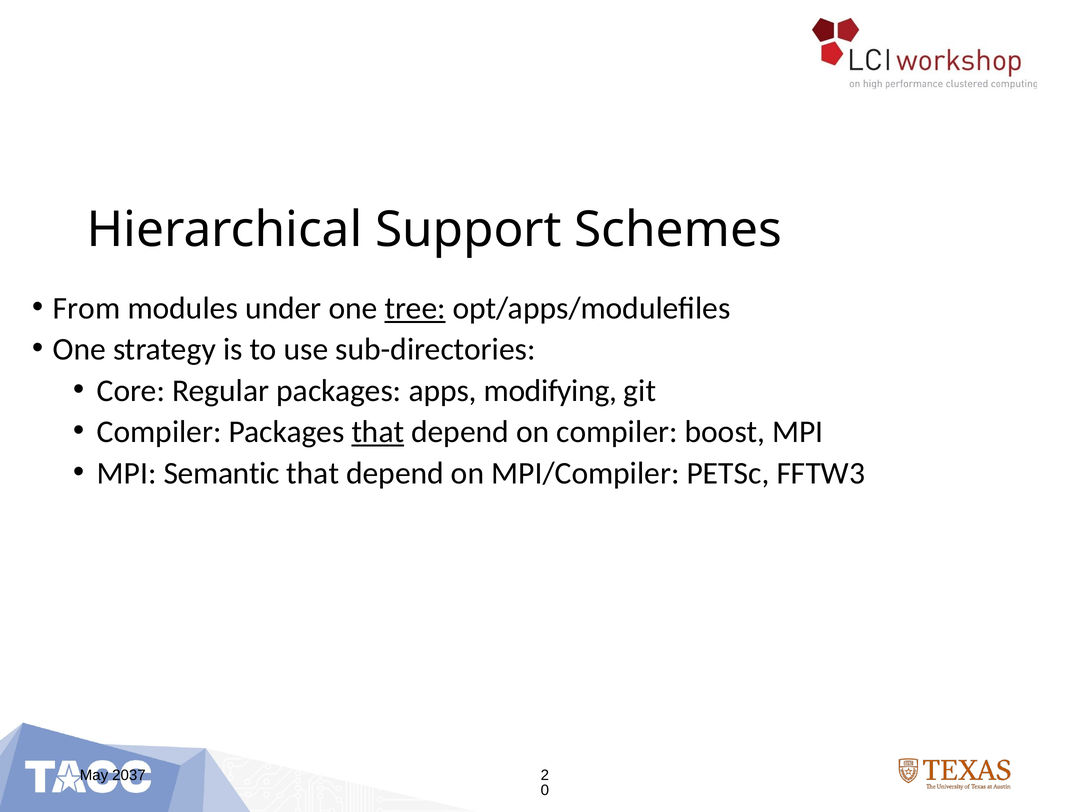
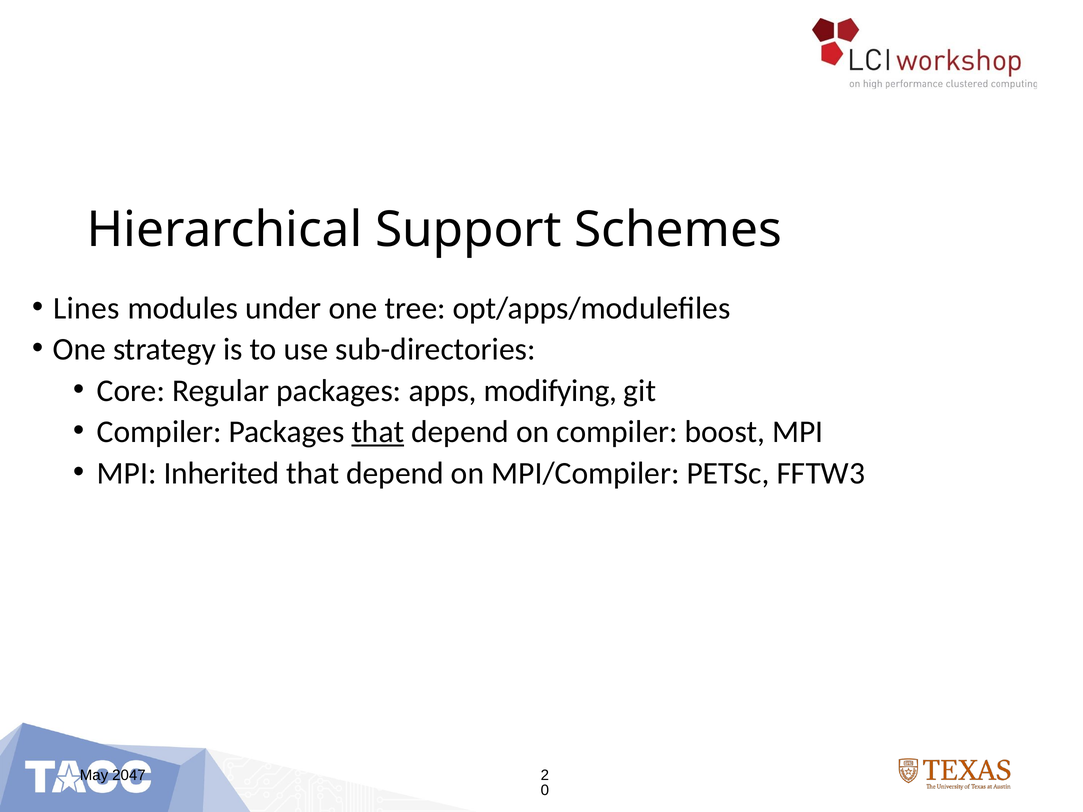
From: From -> Lines
tree underline: present -> none
Semantic: Semantic -> Inherited
2037: 2037 -> 2047
